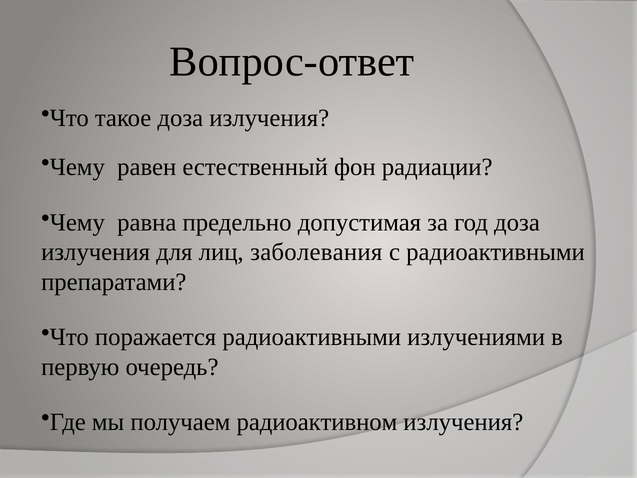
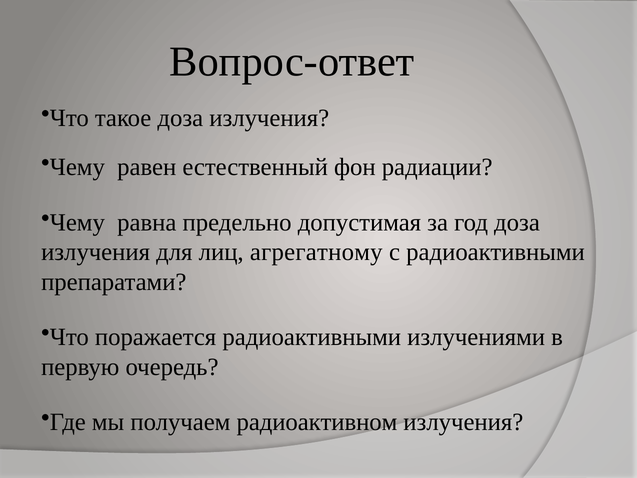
заболевания: заболевания -> агрегатному
